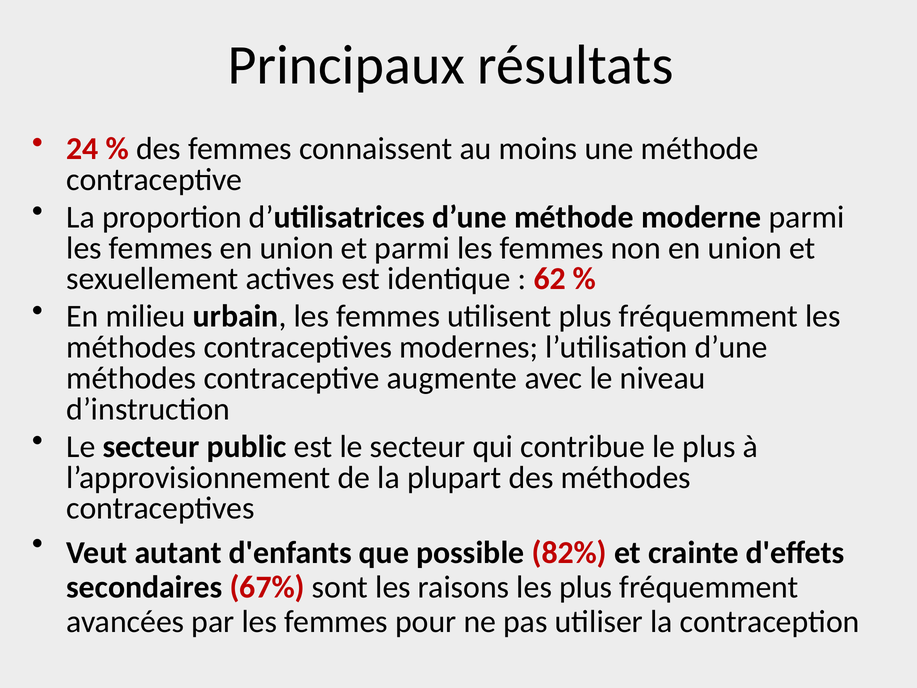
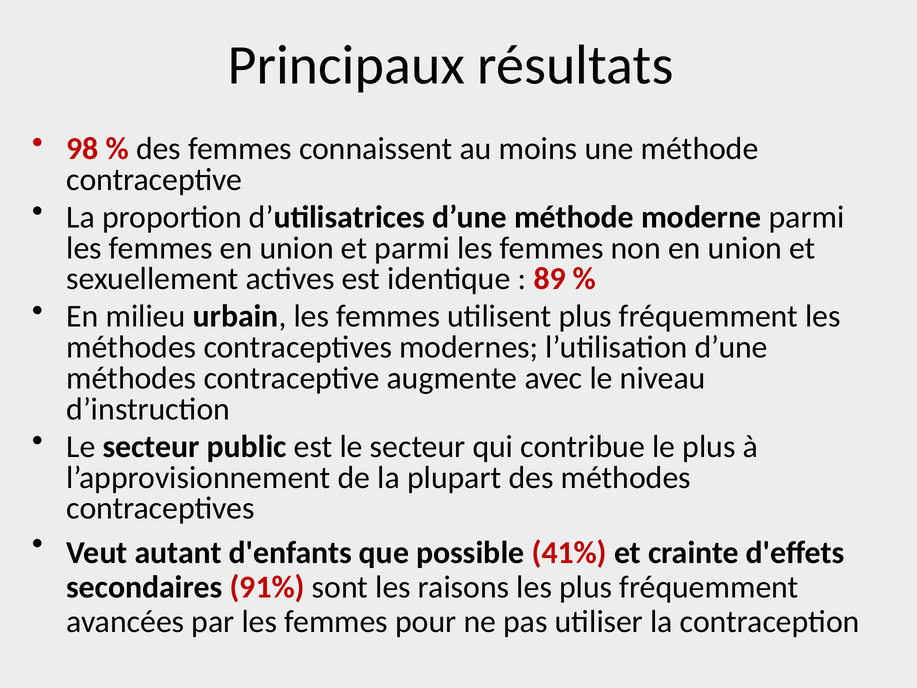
24: 24 -> 98
62: 62 -> 89
82%: 82% -> 41%
67%: 67% -> 91%
